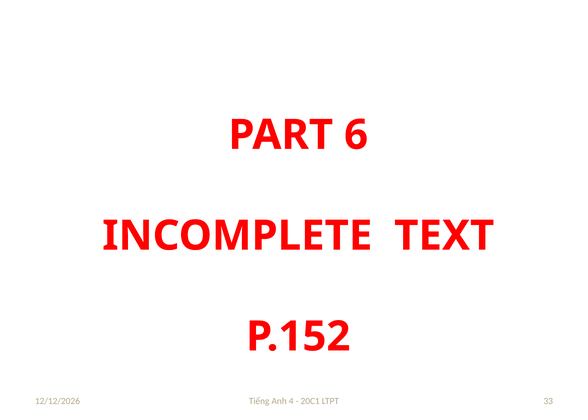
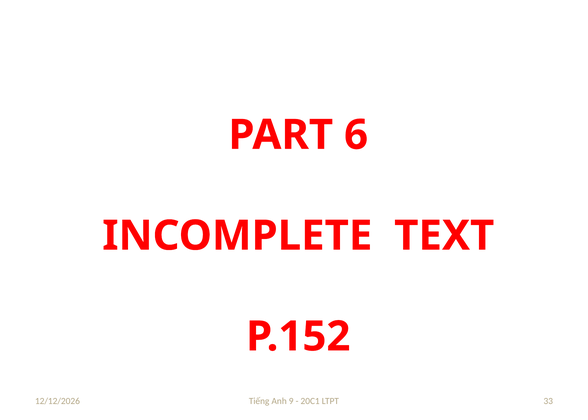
4: 4 -> 9
